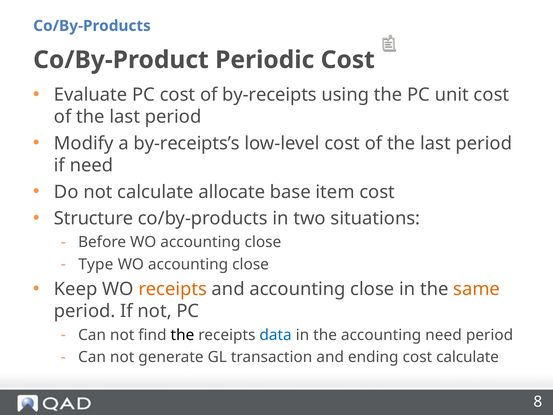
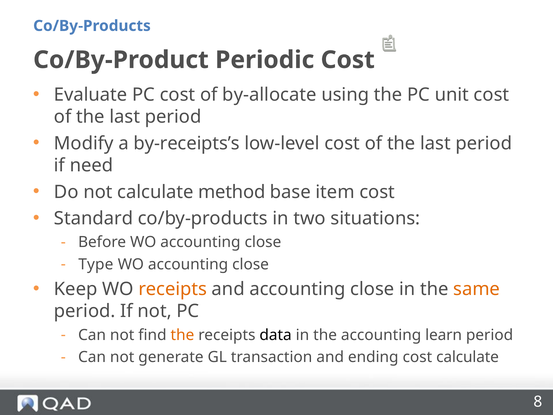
by-receipts: by-receipts -> by-allocate
allocate: allocate -> method
Structure: Structure -> Standard
the at (182, 335) colour: black -> orange
data colour: blue -> black
accounting need: need -> learn
